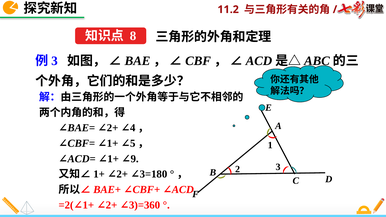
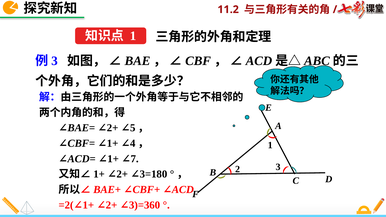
8 at (133, 36): 8 -> 1
4: 4 -> 5
5: 5 -> 4
9: 9 -> 7
